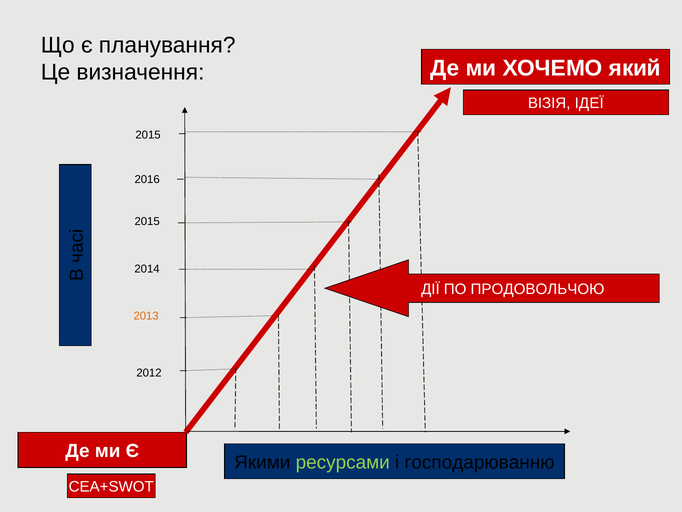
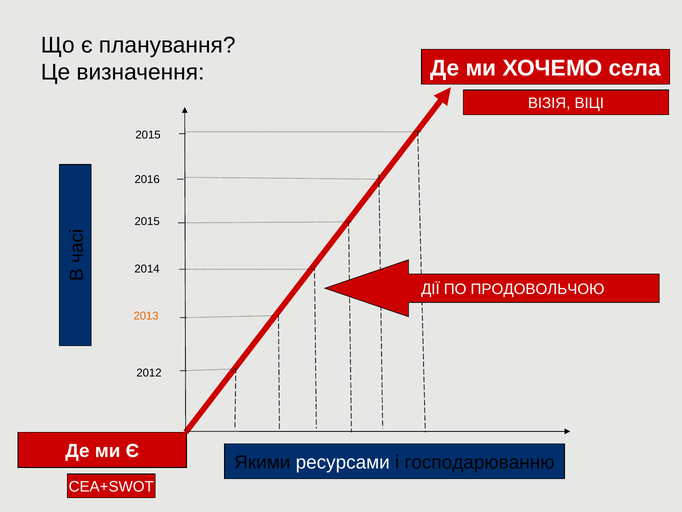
який: який -> села
ІДЕЇ: ІДЕЇ -> ВІЦІ
ресурсами colour: light green -> white
